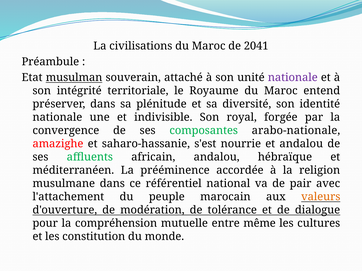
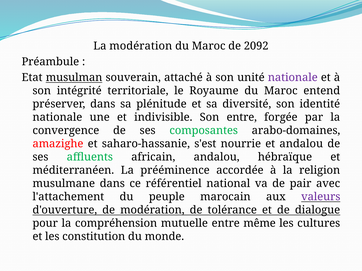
La civilisations: civilisations -> modération
2041: 2041 -> 2092
Son royal: royal -> entre
arabo-nationale: arabo-nationale -> arabo-domaines
valeurs colour: orange -> purple
